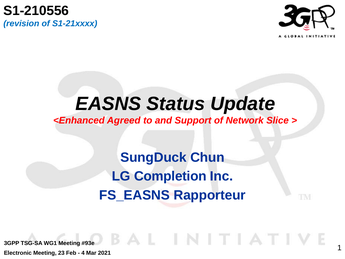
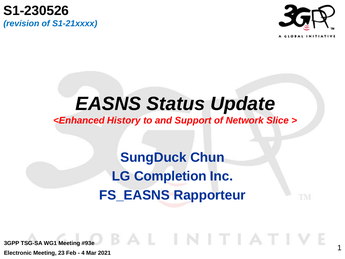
S1-210556: S1-210556 -> S1-230526
Agreed: Agreed -> History
